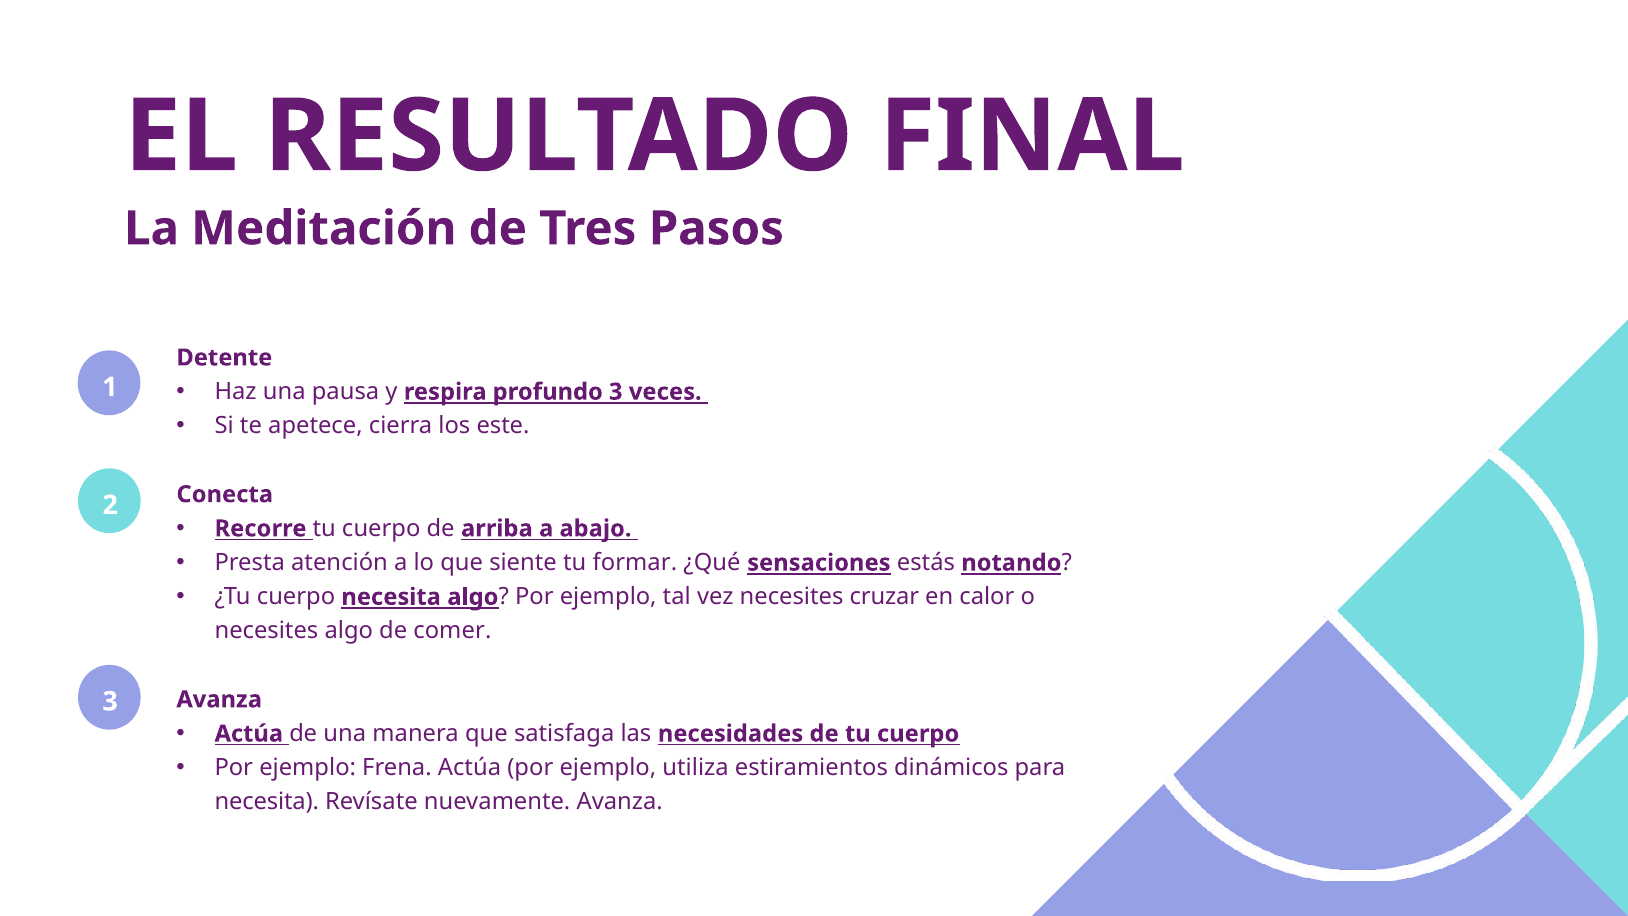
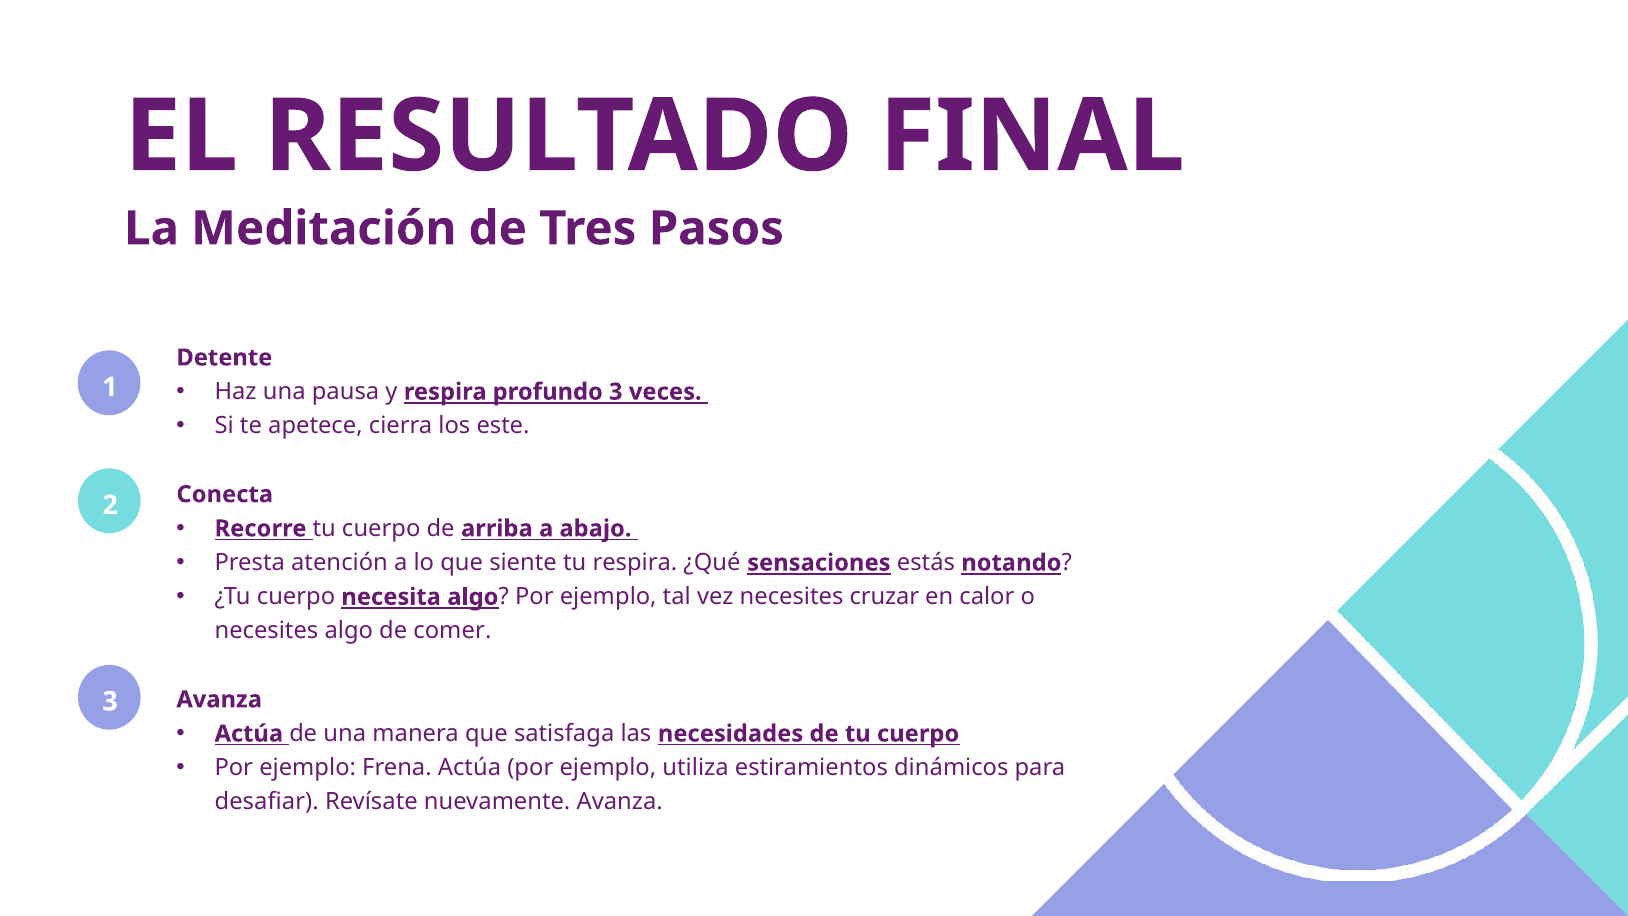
tu formar: formar -> respira
necesita at (267, 802): necesita -> desafiar
